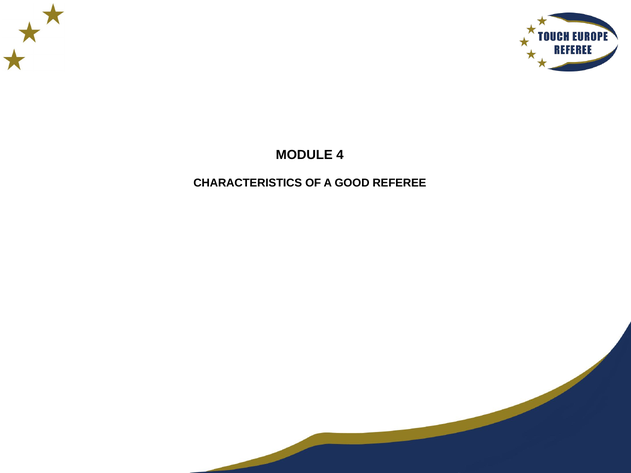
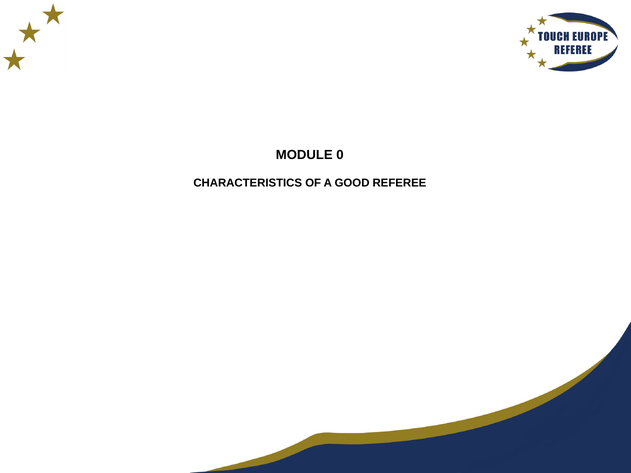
4: 4 -> 0
